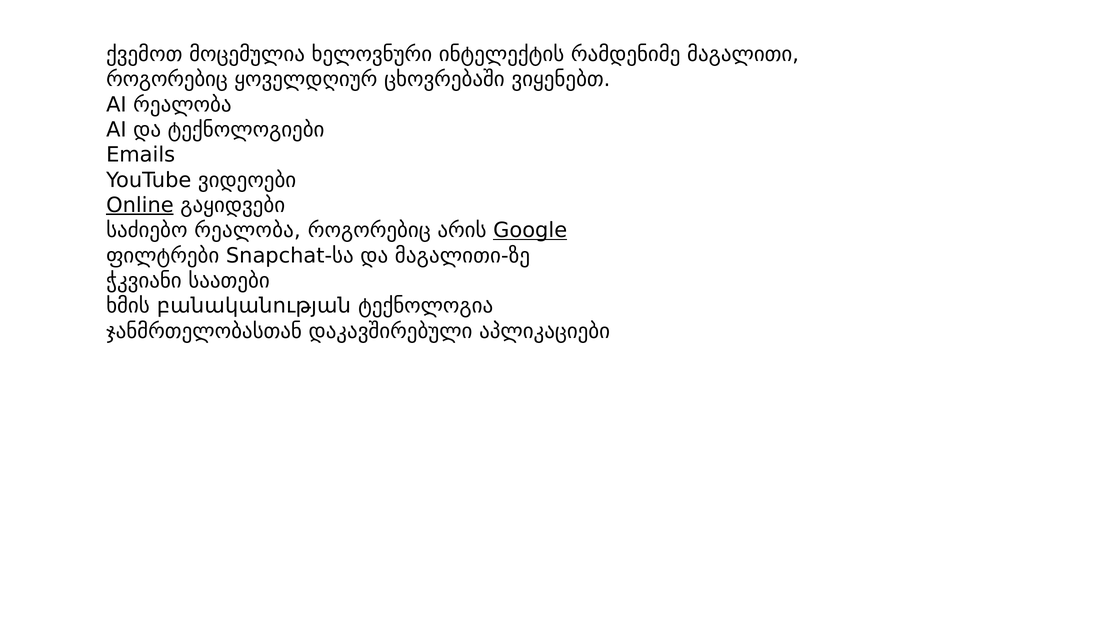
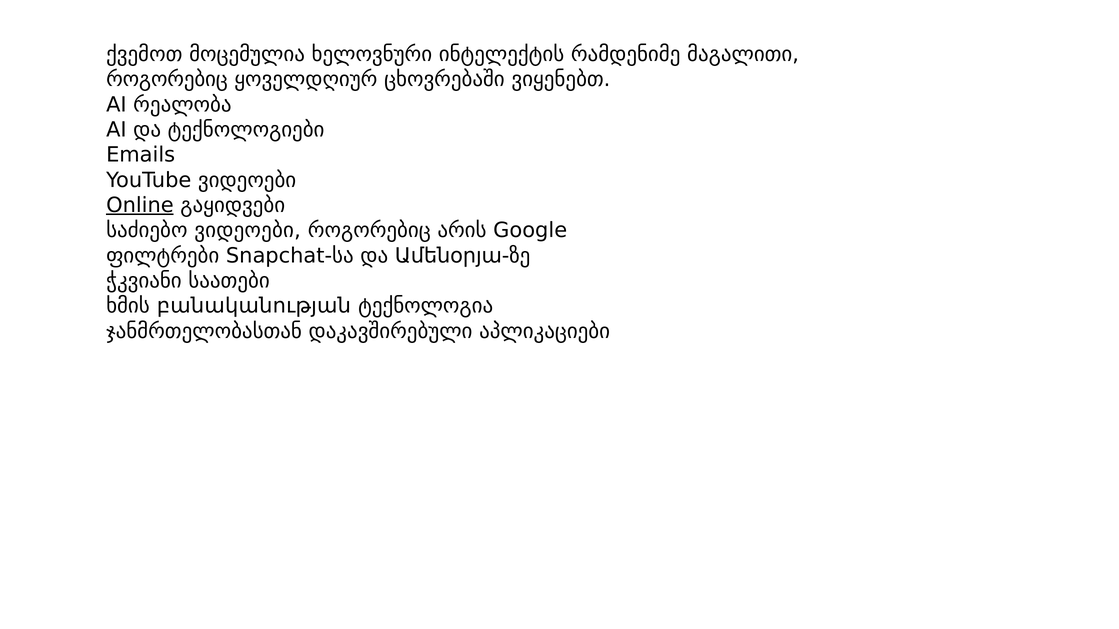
საძიებო რეალობა: რეალობა -> ვიდეოები
Google underline: present -> none
მაგალითი-ზე: მაგალითი-ზე -> Ամենօրյա-ზე
